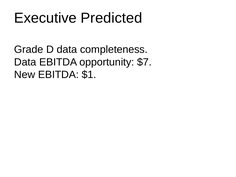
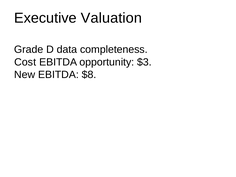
Predicted: Predicted -> Valuation
Data at (25, 62): Data -> Cost
$7: $7 -> $3
$1: $1 -> $8
